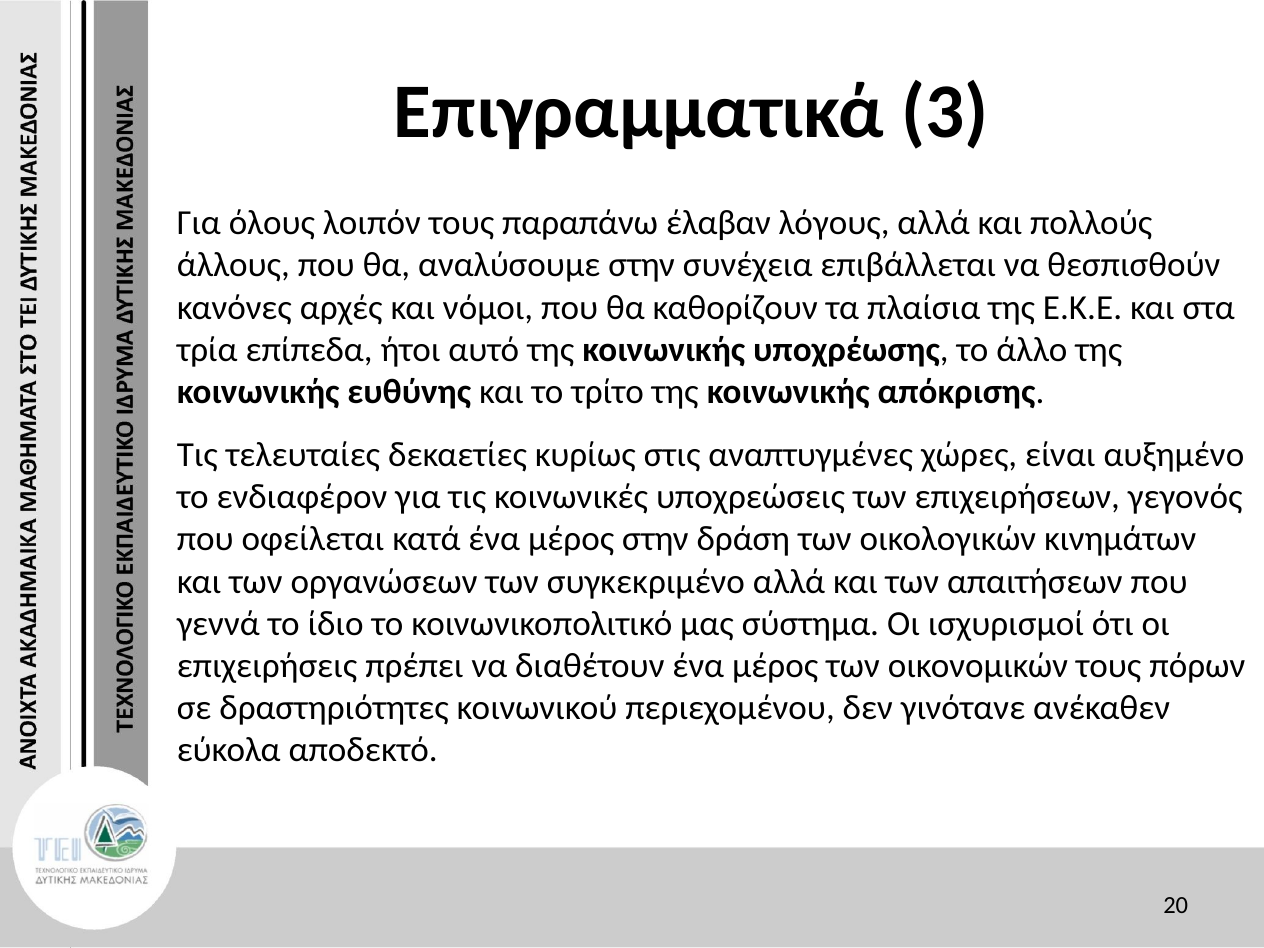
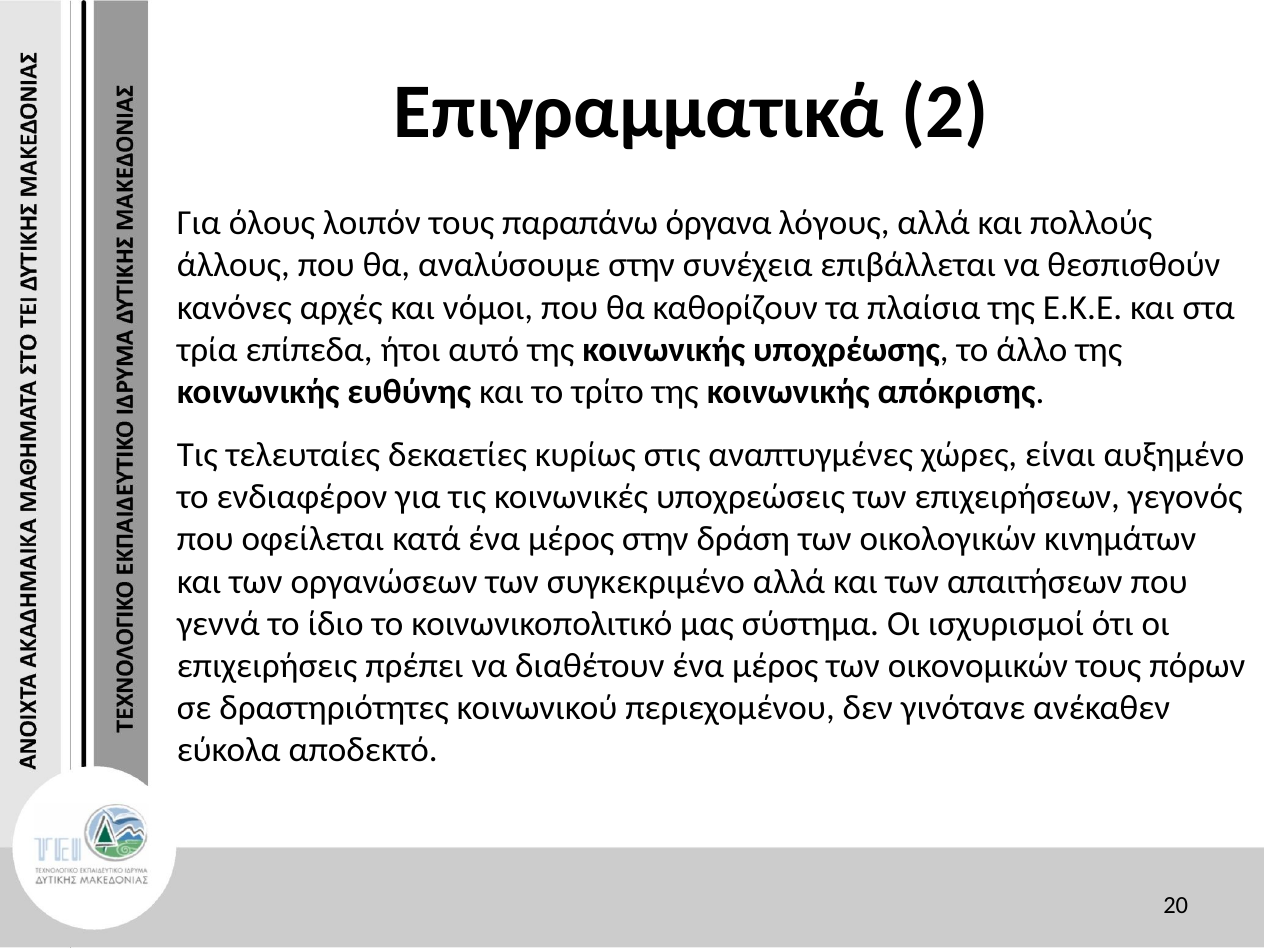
3: 3 -> 2
έλαβαν: έλαβαν -> όργανα
